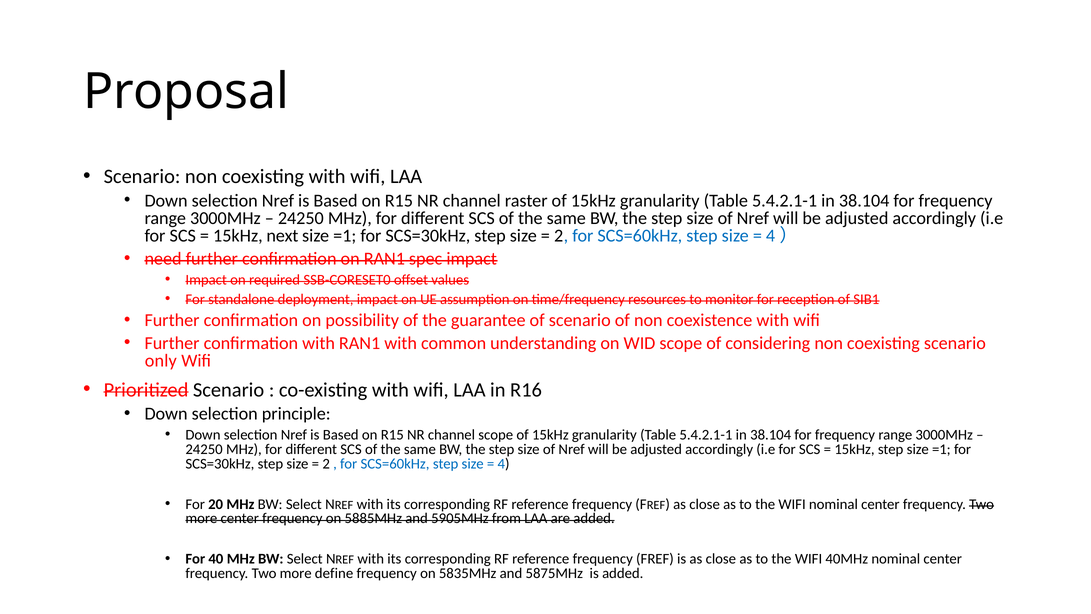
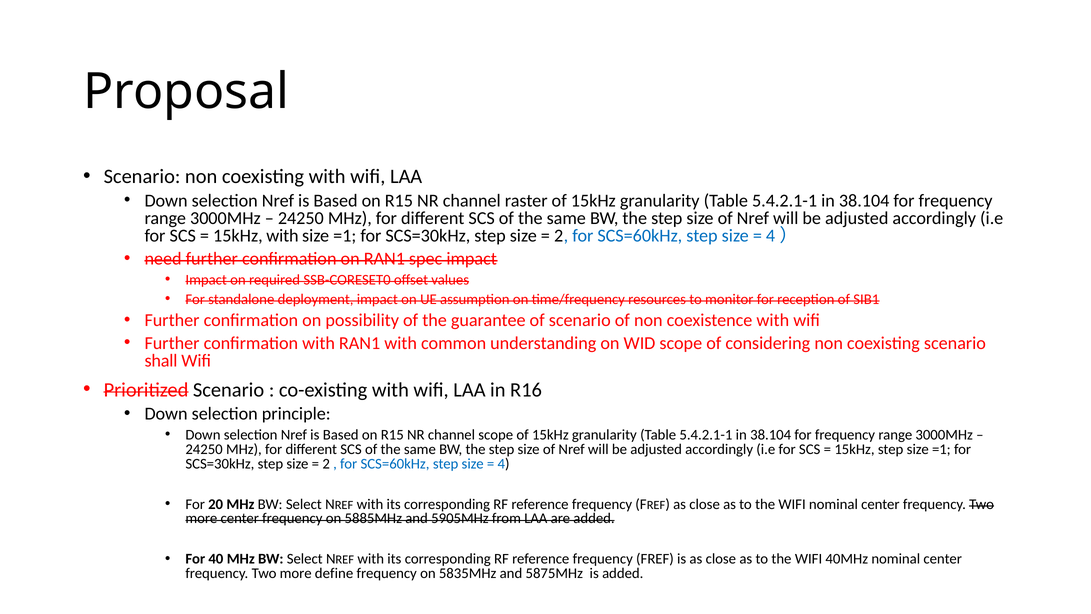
15kHz next: next -> with
only: only -> shall
